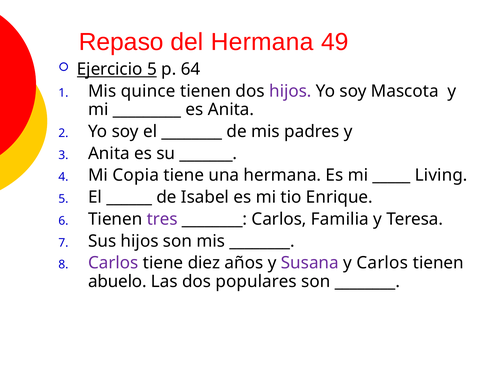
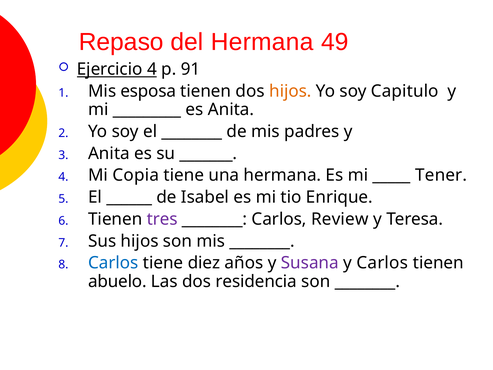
Ejercicio 5: 5 -> 4
64: 64 -> 91
quince: quince -> esposa
hijos at (290, 91) colour: purple -> orange
Mascota: Mascota -> Capitulo
Living: Living -> Tener
Familia: Familia -> Review
Carlos at (113, 263) colour: purple -> blue
populares: populares -> residencia
